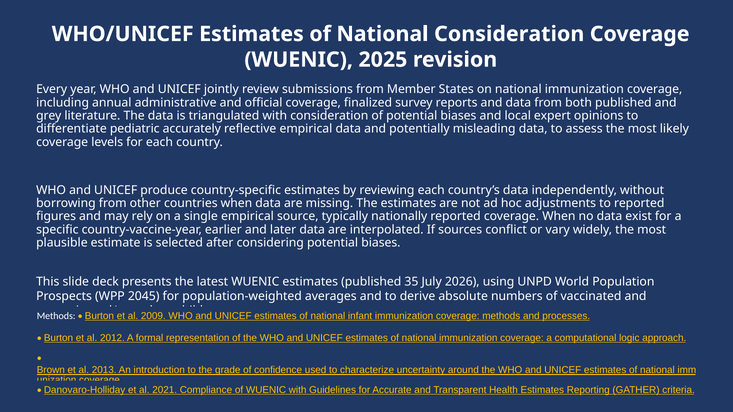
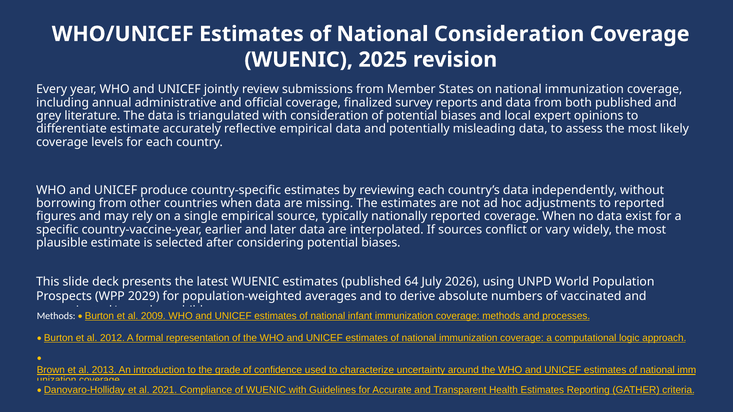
differentiate pediatric: pediatric -> estimate
35: 35 -> 64
2045: 2045 -> 2029
